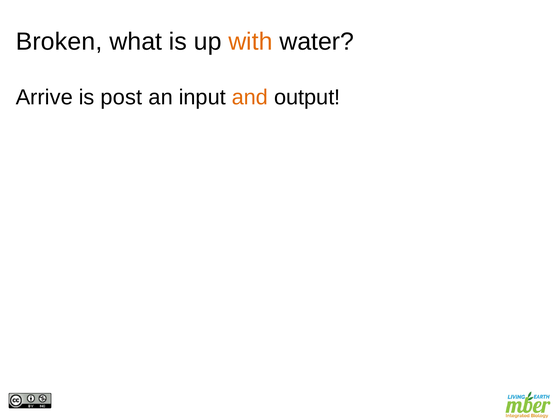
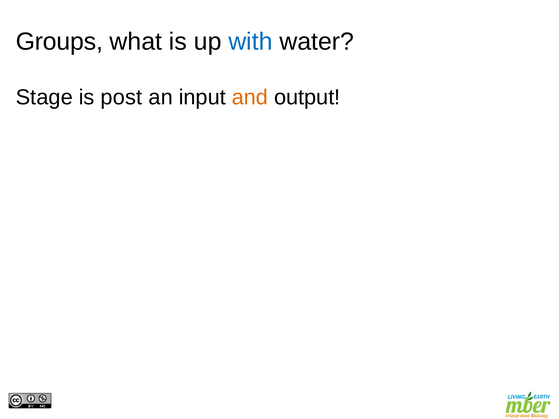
Broken: Broken -> Groups
with colour: orange -> blue
Arrive: Arrive -> Stage
